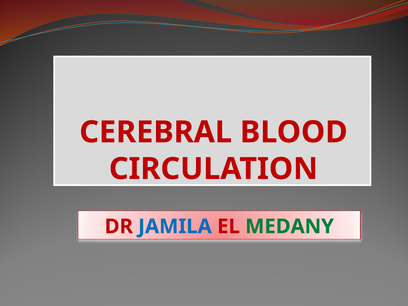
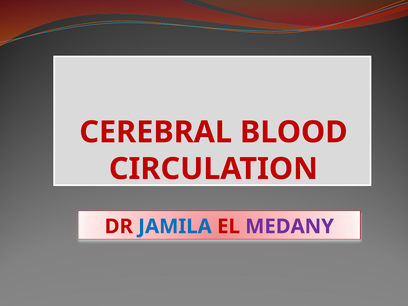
MEDANY colour: green -> purple
